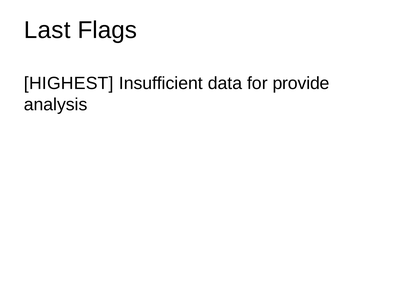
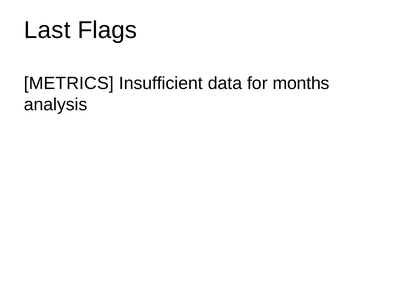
HIGHEST: HIGHEST -> METRICS
provide: provide -> months
